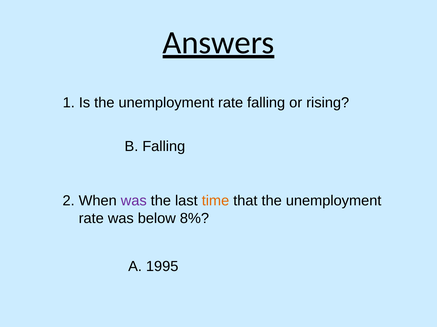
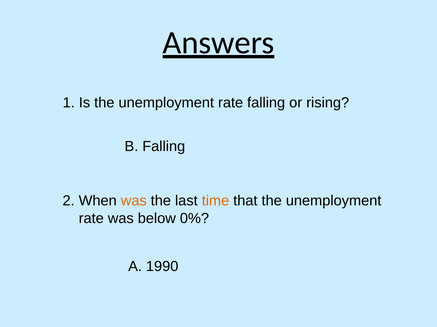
was at (134, 201) colour: purple -> orange
8%: 8% -> 0%
1995: 1995 -> 1990
